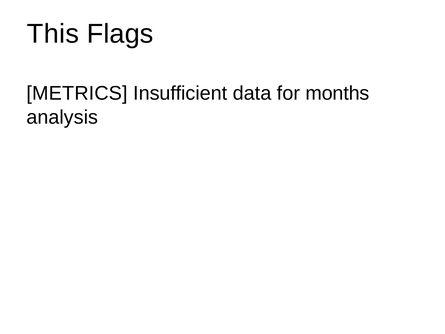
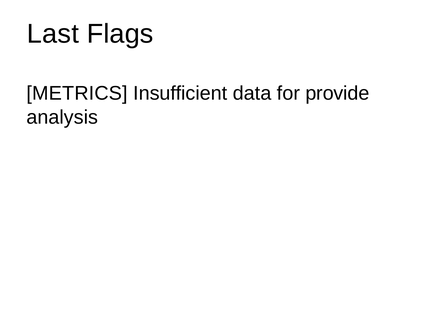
This: This -> Last
months: months -> provide
